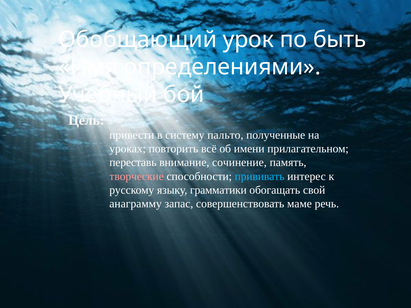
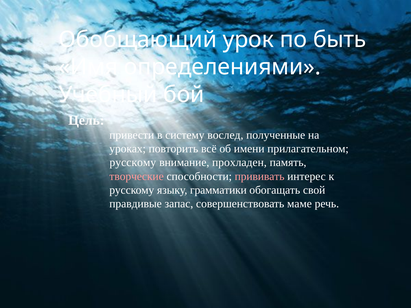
пальто: пальто -> вослед
переставь at (133, 163): переставь -> русскому
сочинение: сочинение -> прохладен
прививать colour: light blue -> pink
анаграмму: анаграмму -> правдивые
